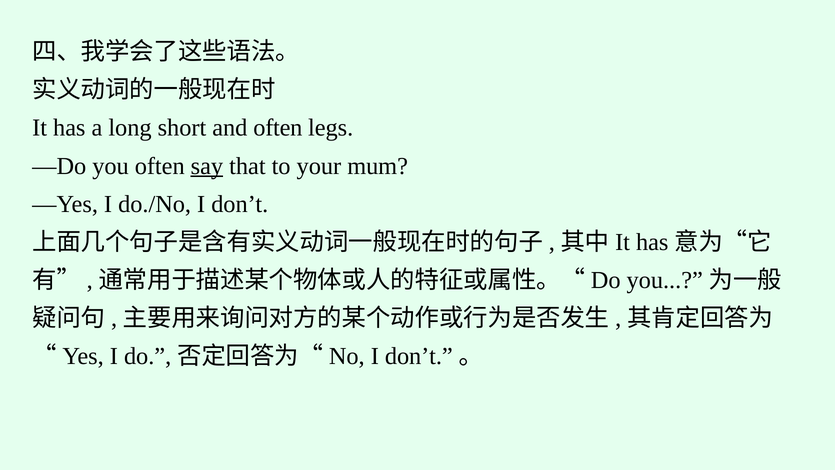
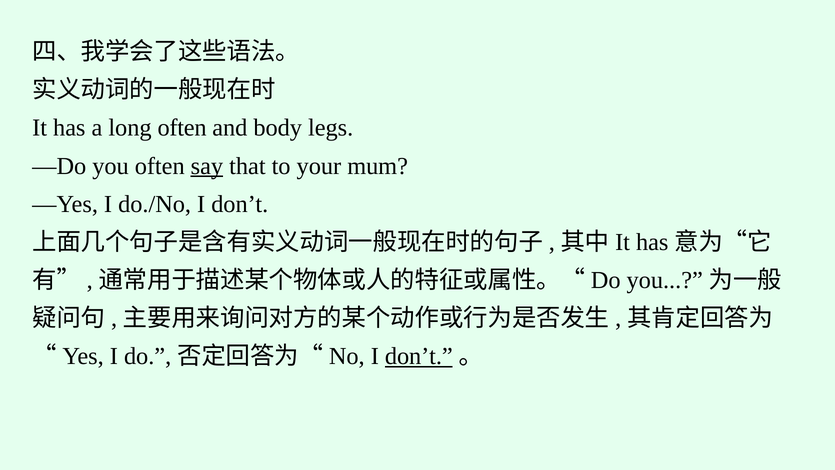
long short: short -> often
and often: often -> body
don’t at (419, 356) underline: none -> present
